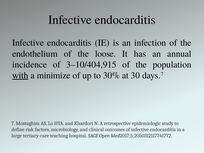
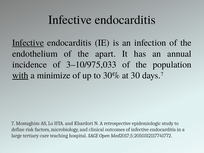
Infective at (28, 43) underline: none -> present
loose: loose -> apart
3–10/404,915: 3–10/404,915 -> 3–10/975,033
